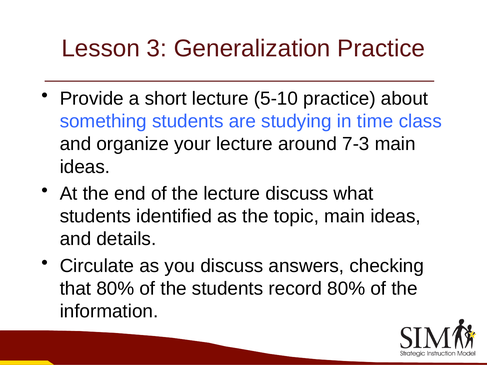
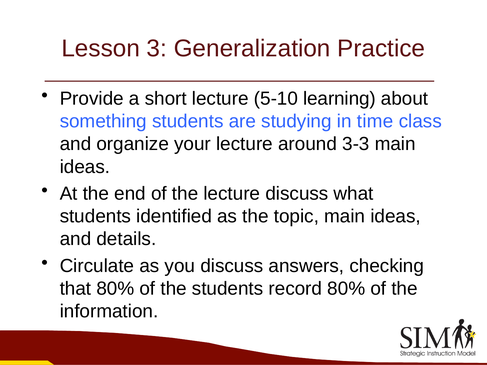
5-10 practice: practice -> learning
7-3: 7-3 -> 3-3
